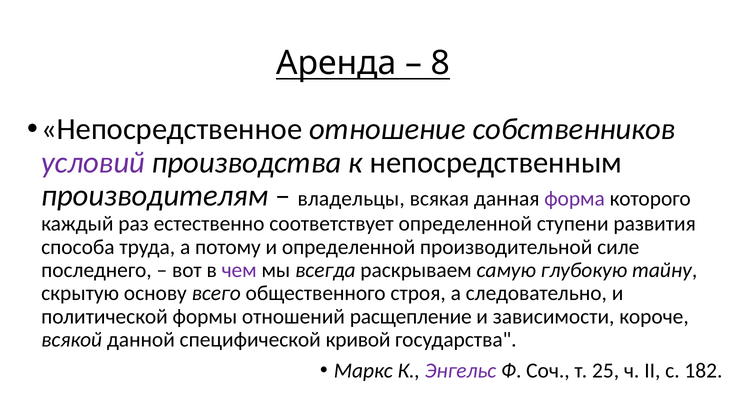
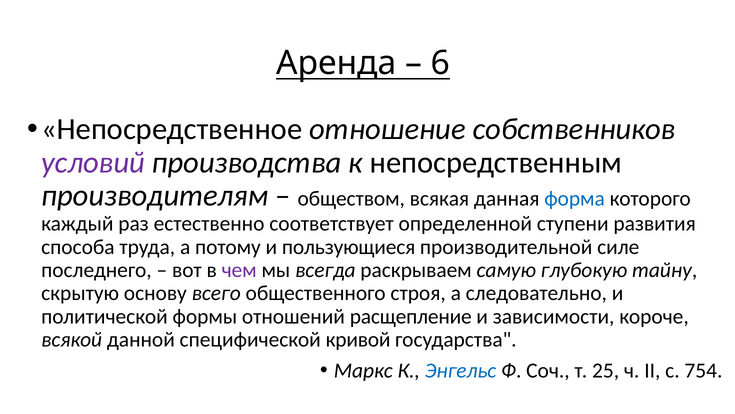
8: 8 -> 6
владельцы: владельцы -> обществом
форма colour: purple -> blue
и определенной: определенной -> пользующиеся
Энгельс colour: purple -> blue
182: 182 -> 754
